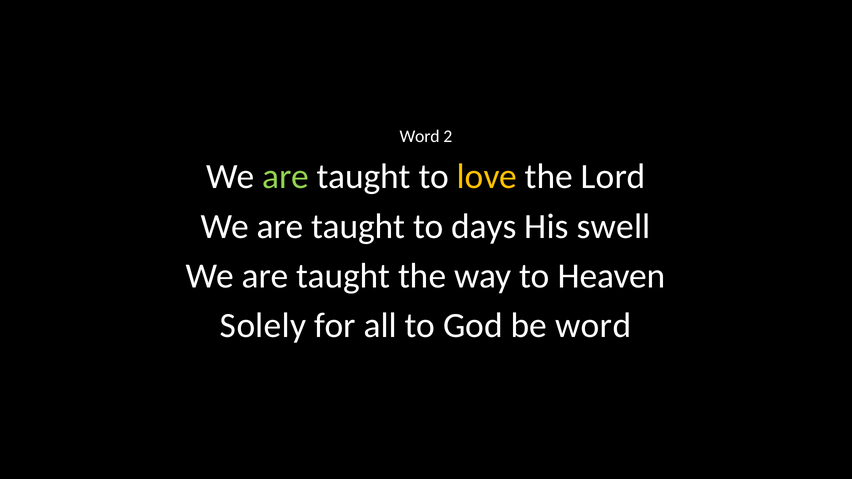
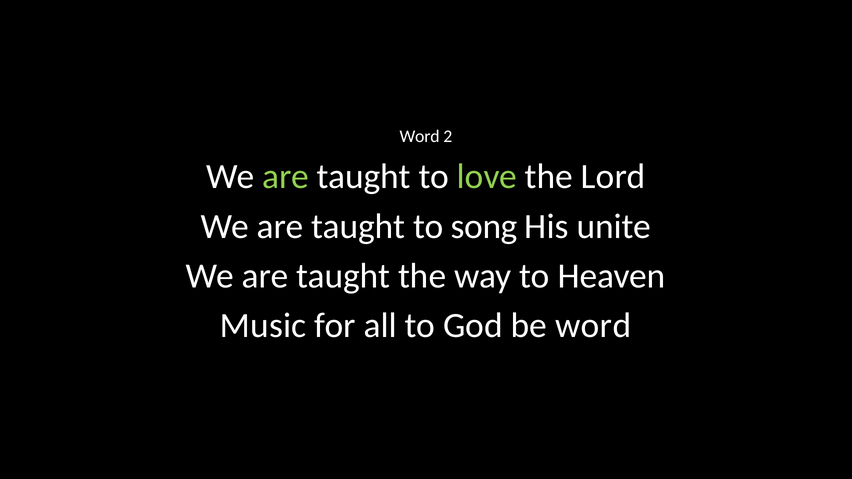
love colour: yellow -> light green
days: days -> song
swell: swell -> unite
Solely: Solely -> Music
